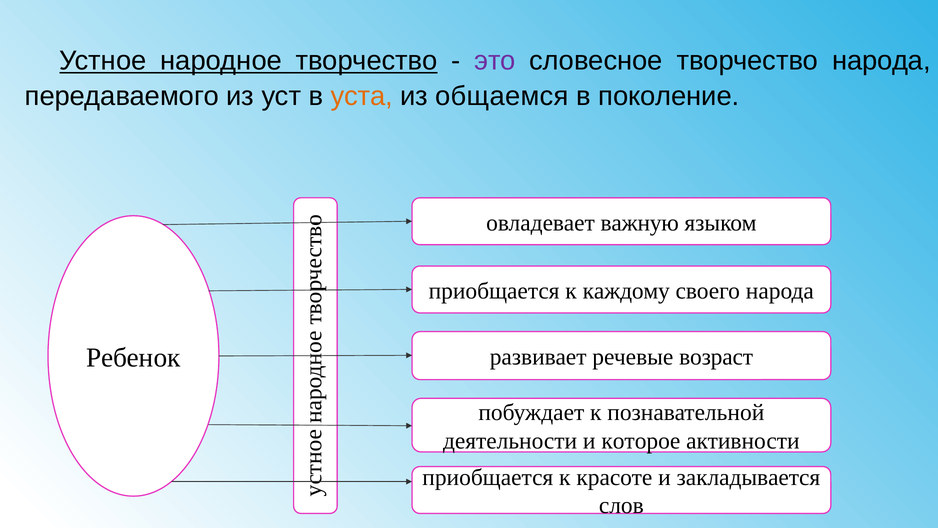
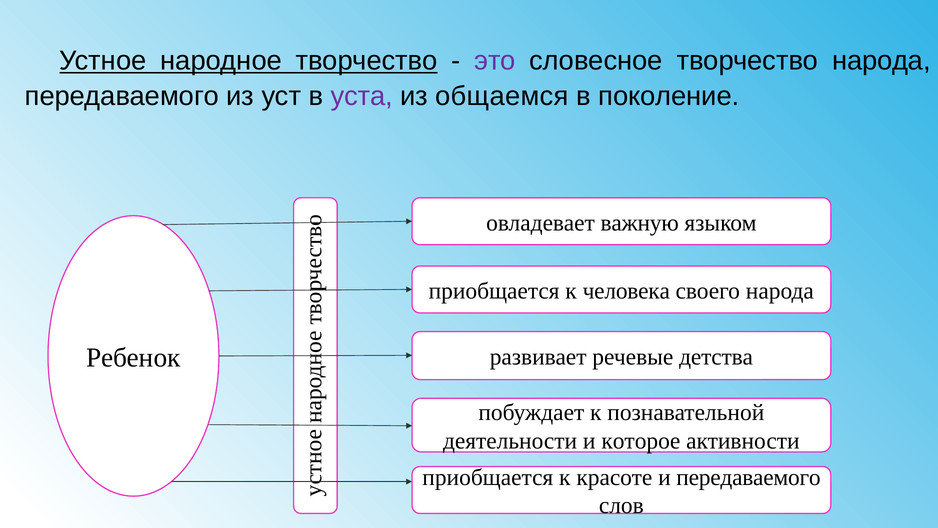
уста colour: orange -> purple
каждому: каждому -> человека
возраст: возраст -> детства
и закладывается: закладывается -> передаваемого
